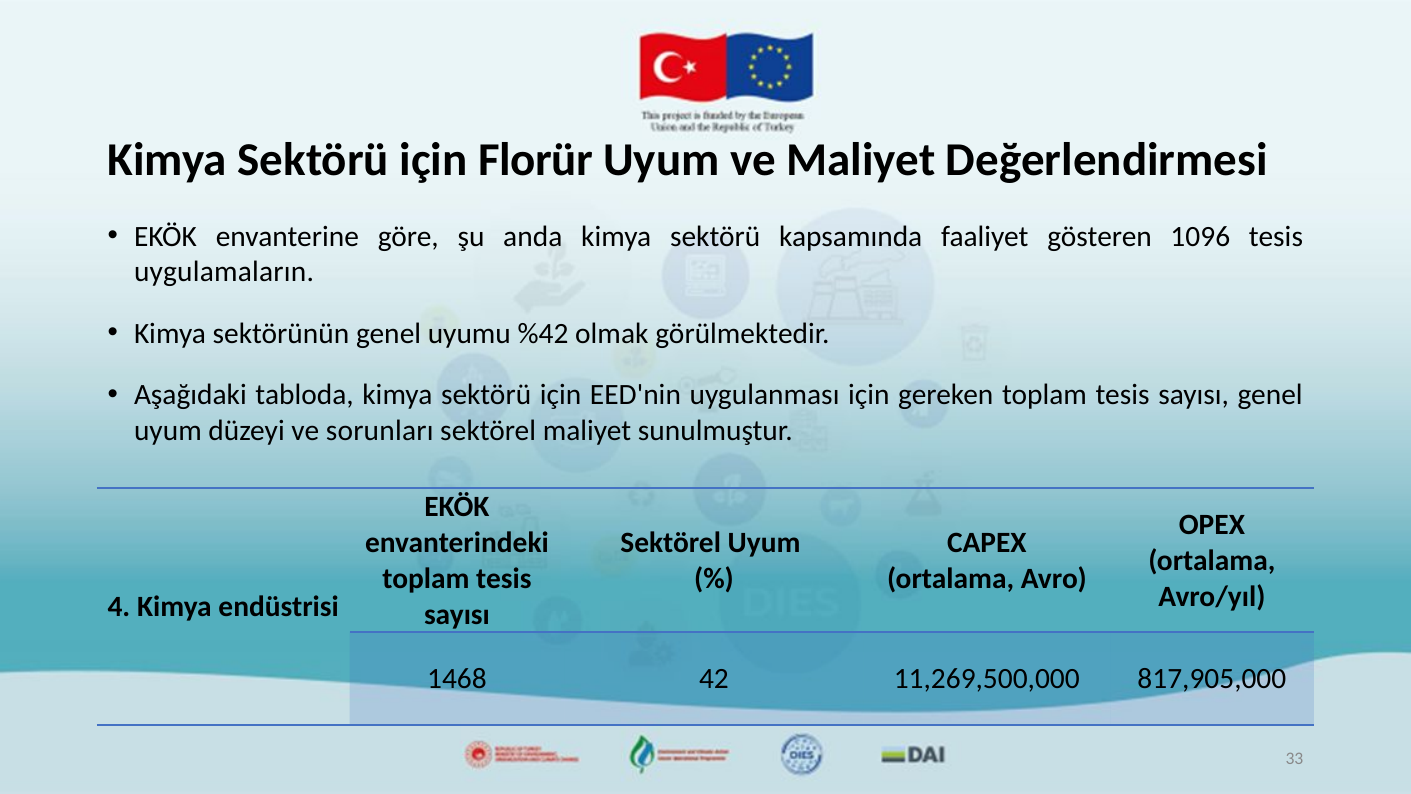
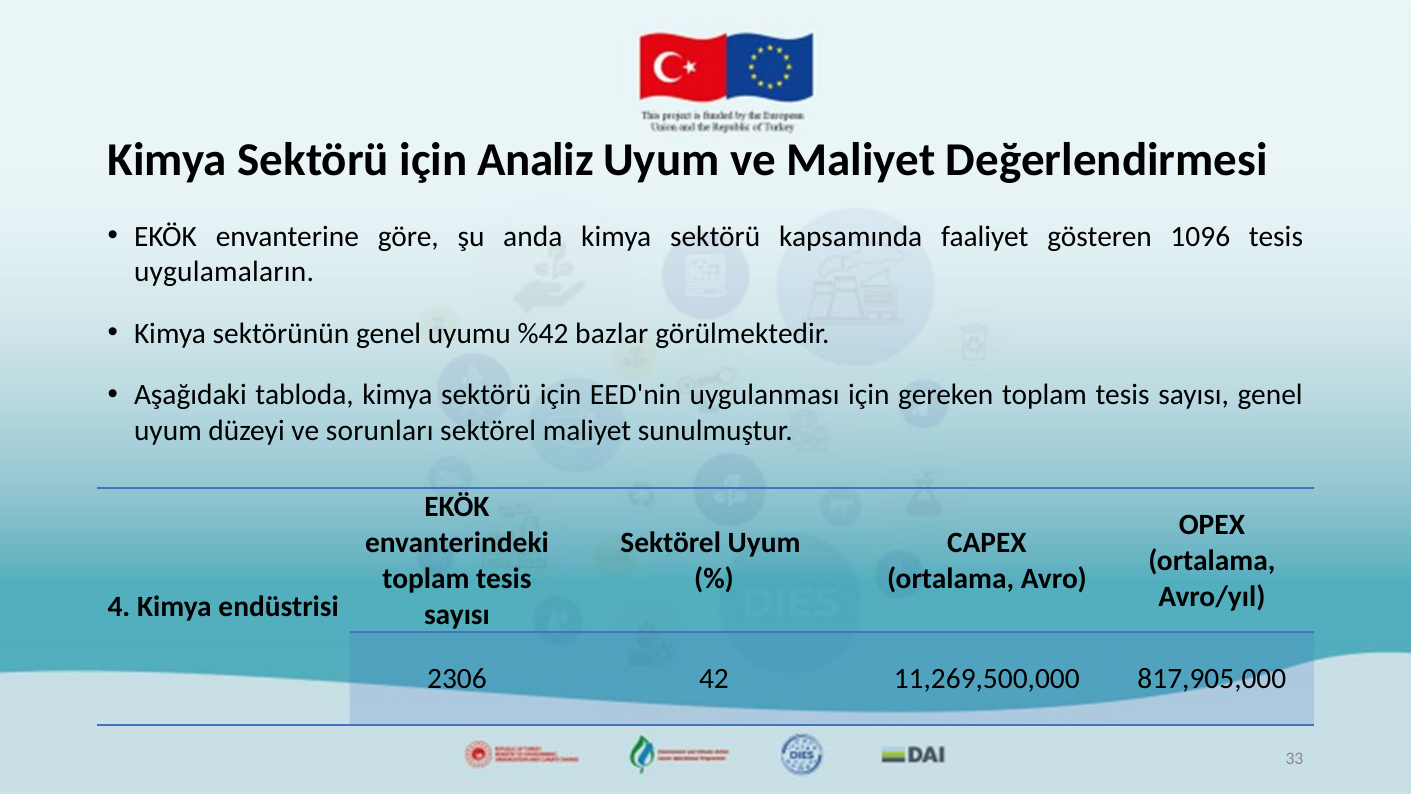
Florür: Florür -> Analiz
olmak: olmak -> bazlar
1468: 1468 -> 2306
